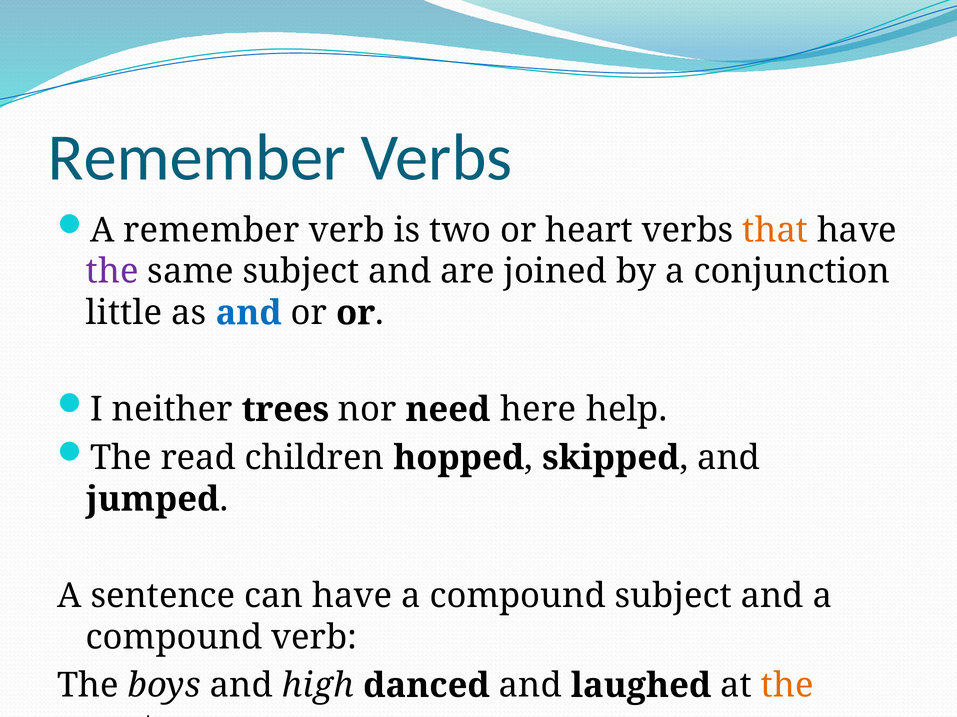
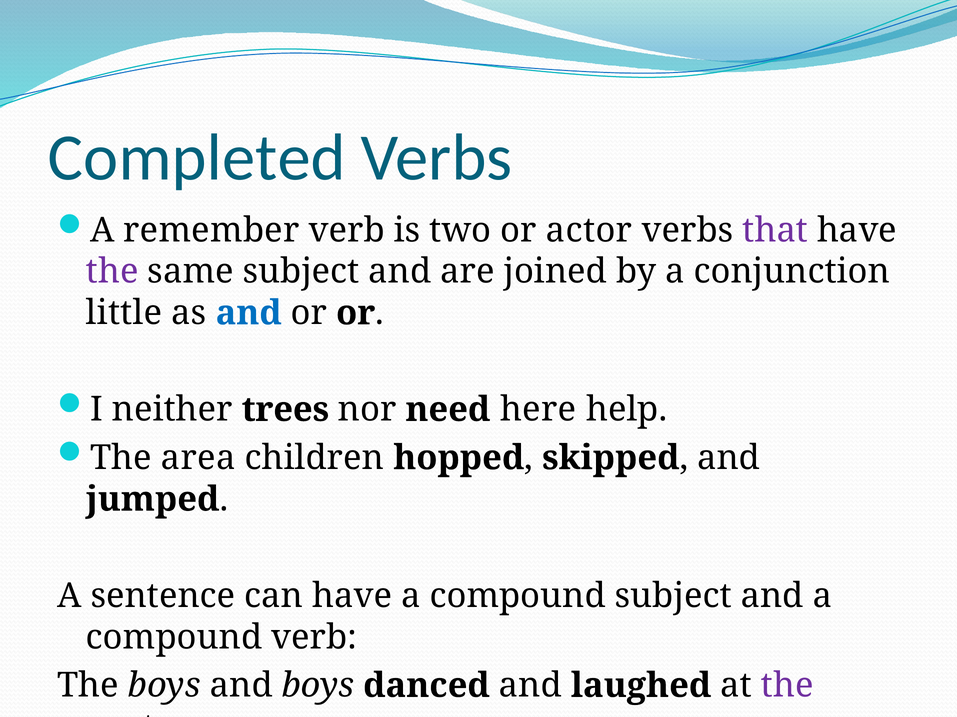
Remember at (197, 158): Remember -> Completed
heart: heart -> actor
that colour: orange -> purple
read: read -> area
and high: high -> boys
the at (787, 686) colour: orange -> purple
